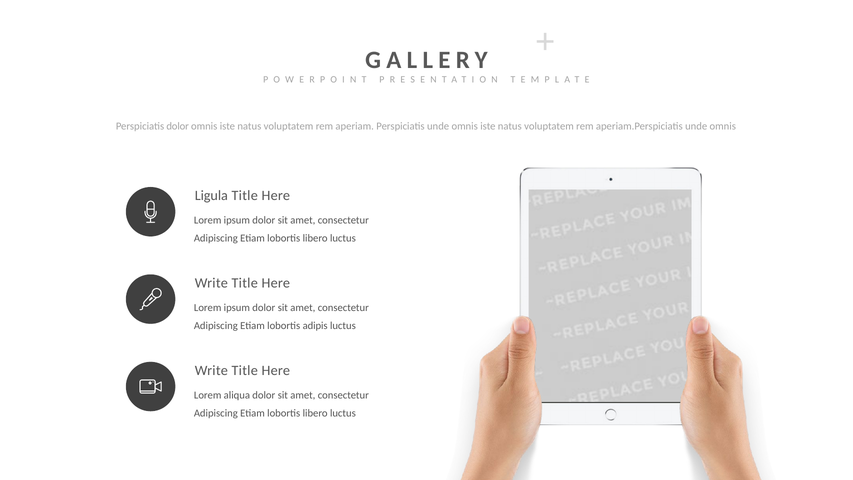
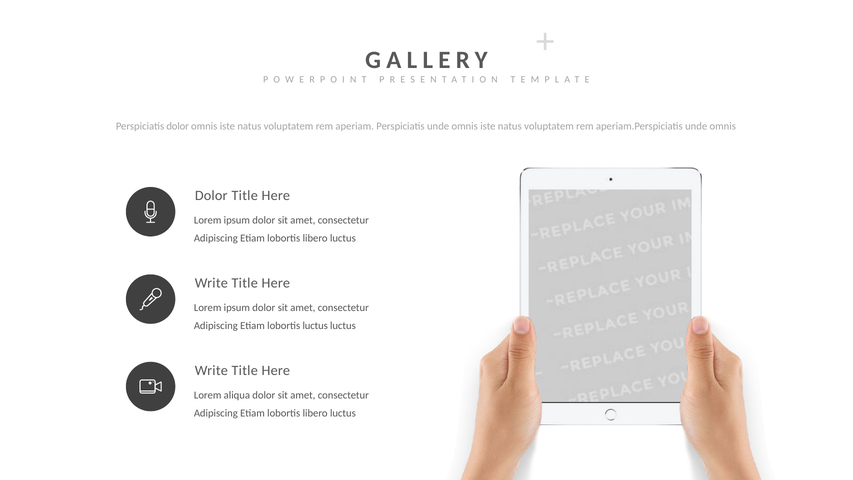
Ligula at (211, 196): Ligula -> Dolor
lobortis adipis: adipis -> luctus
